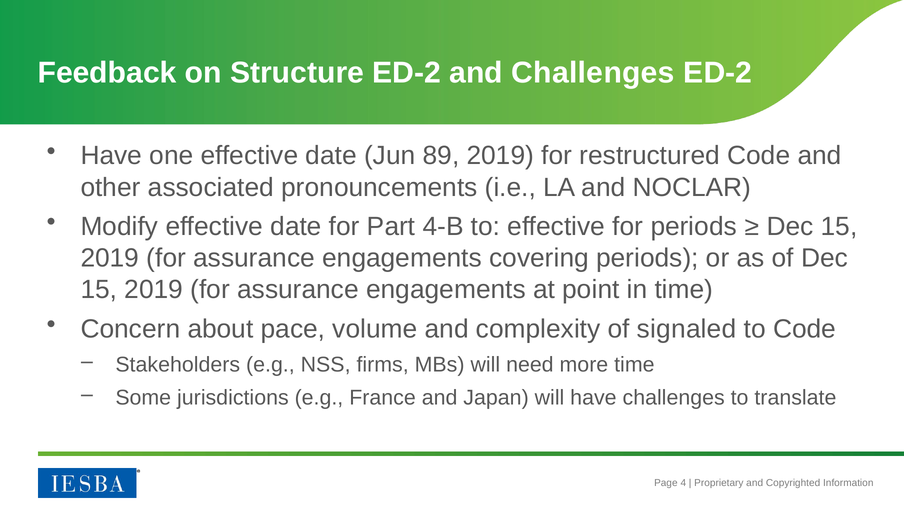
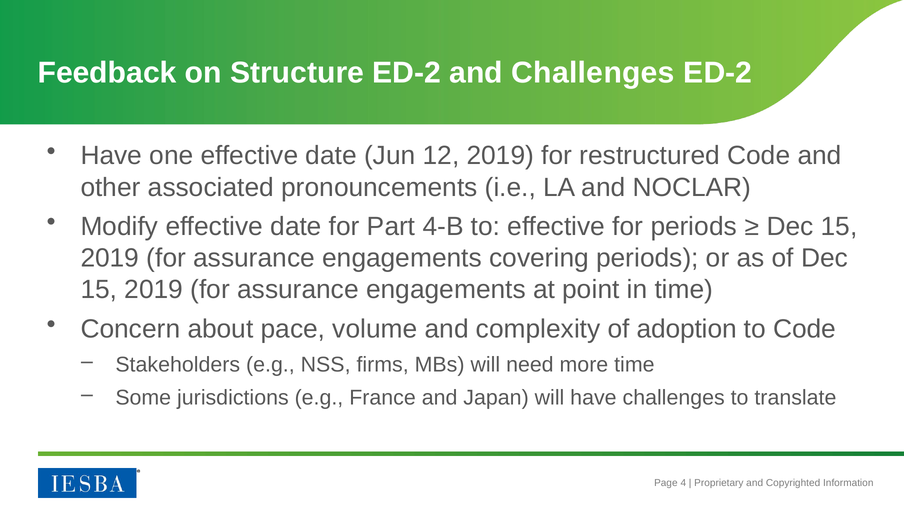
89: 89 -> 12
signaled: signaled -> adoption
